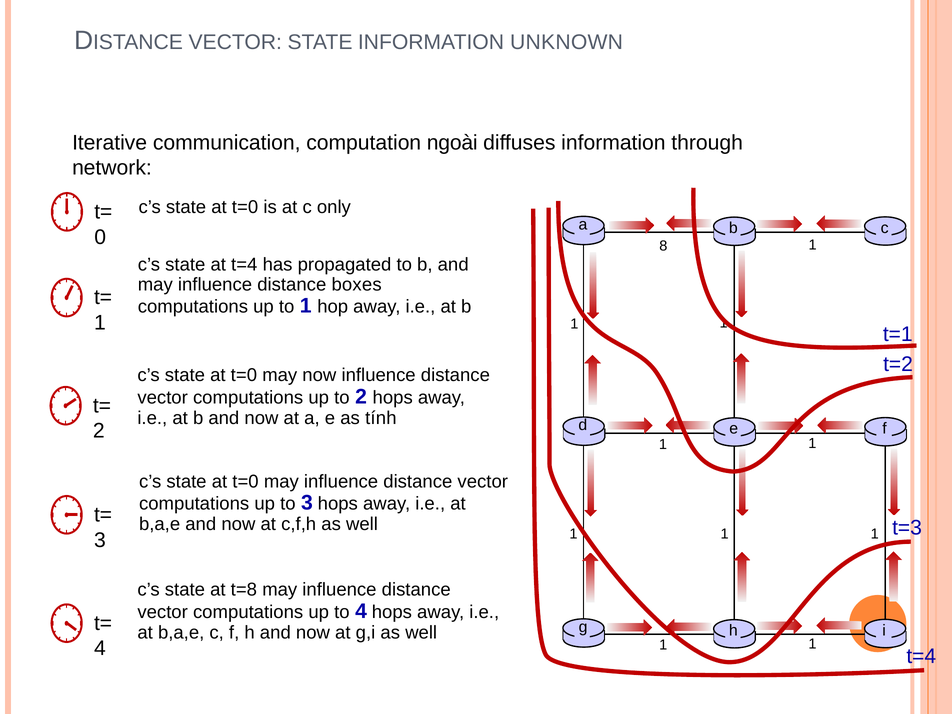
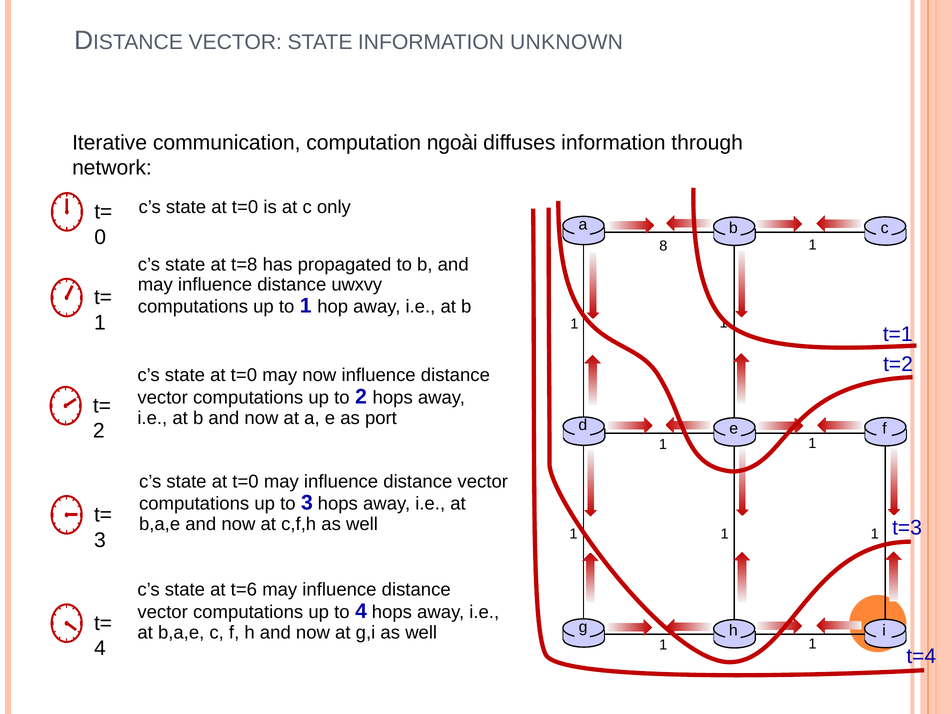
at t=4: t=4 -> t=8
boxes: boxes -> uwxvy
tính: tính -> port
t=8: t=8 -> t=6
